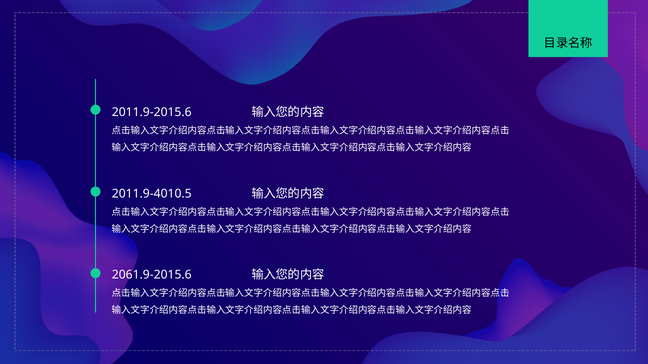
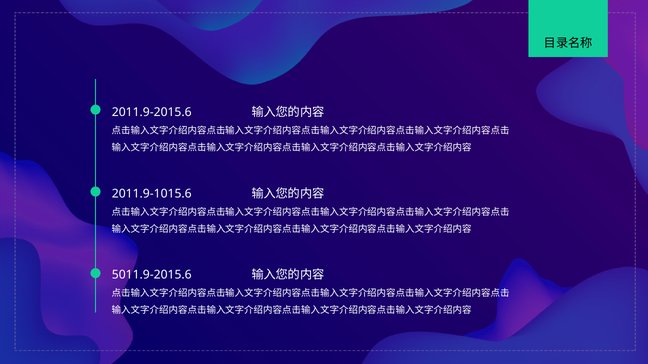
2011.9-4010.5: 2011.9-4010.5 -> 2011.9-1015.6
2061.9-2015.6: 2061.9-2015.6 -> 5011.9-2015.6
